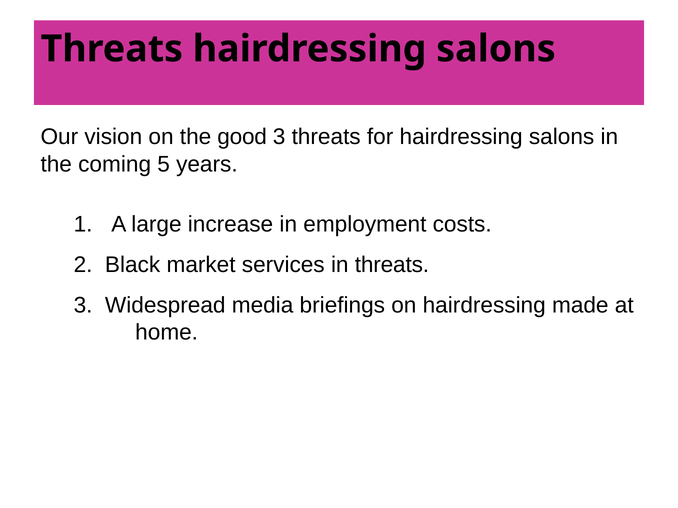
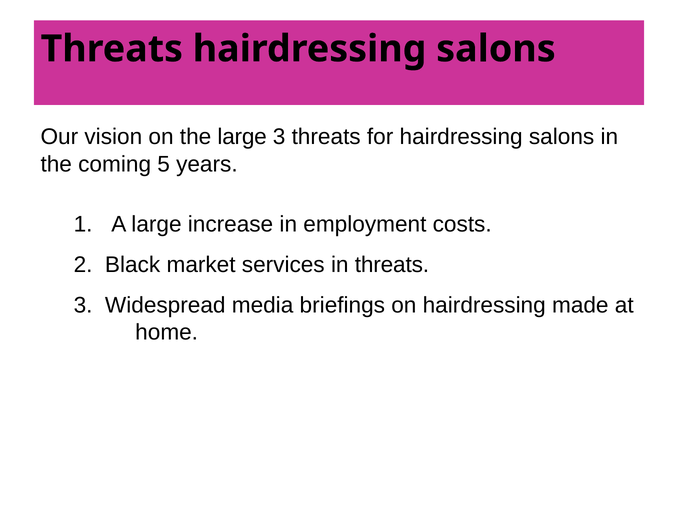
the good: good -> large
